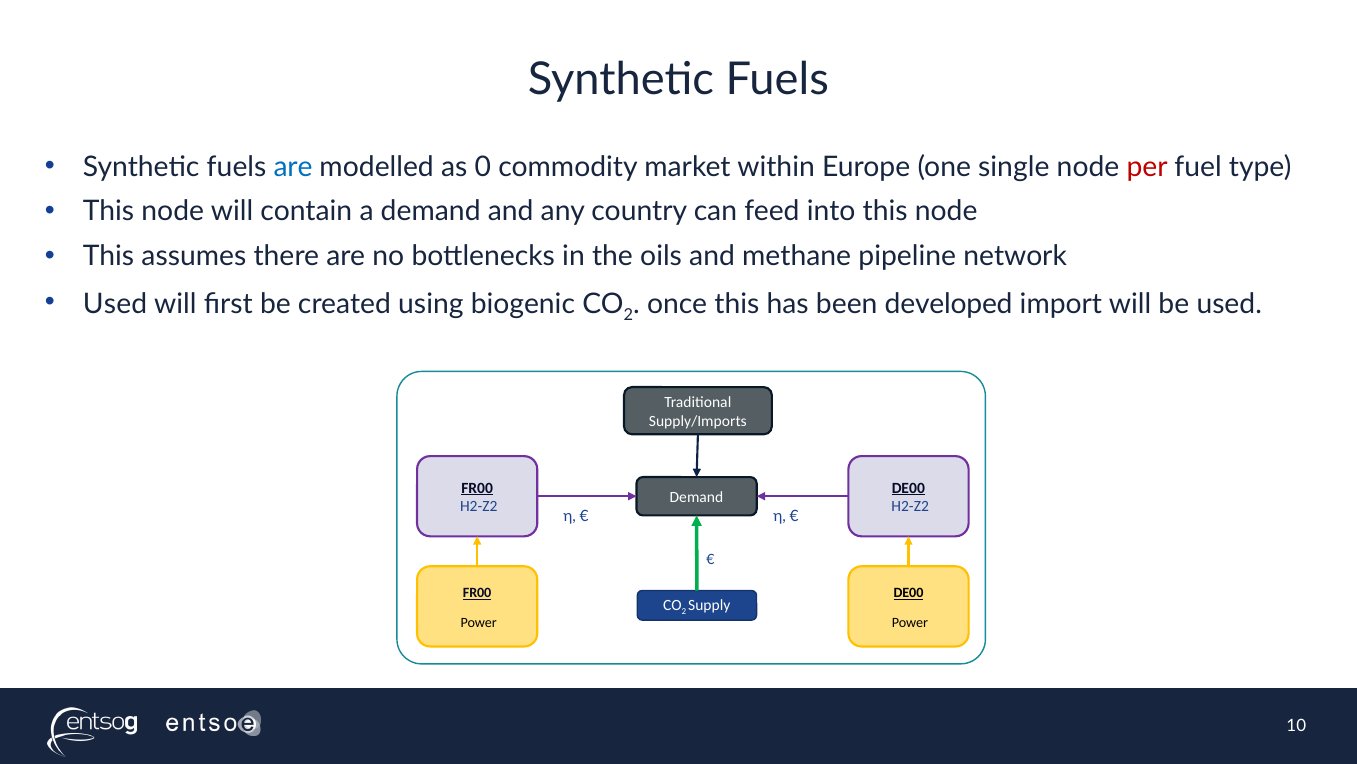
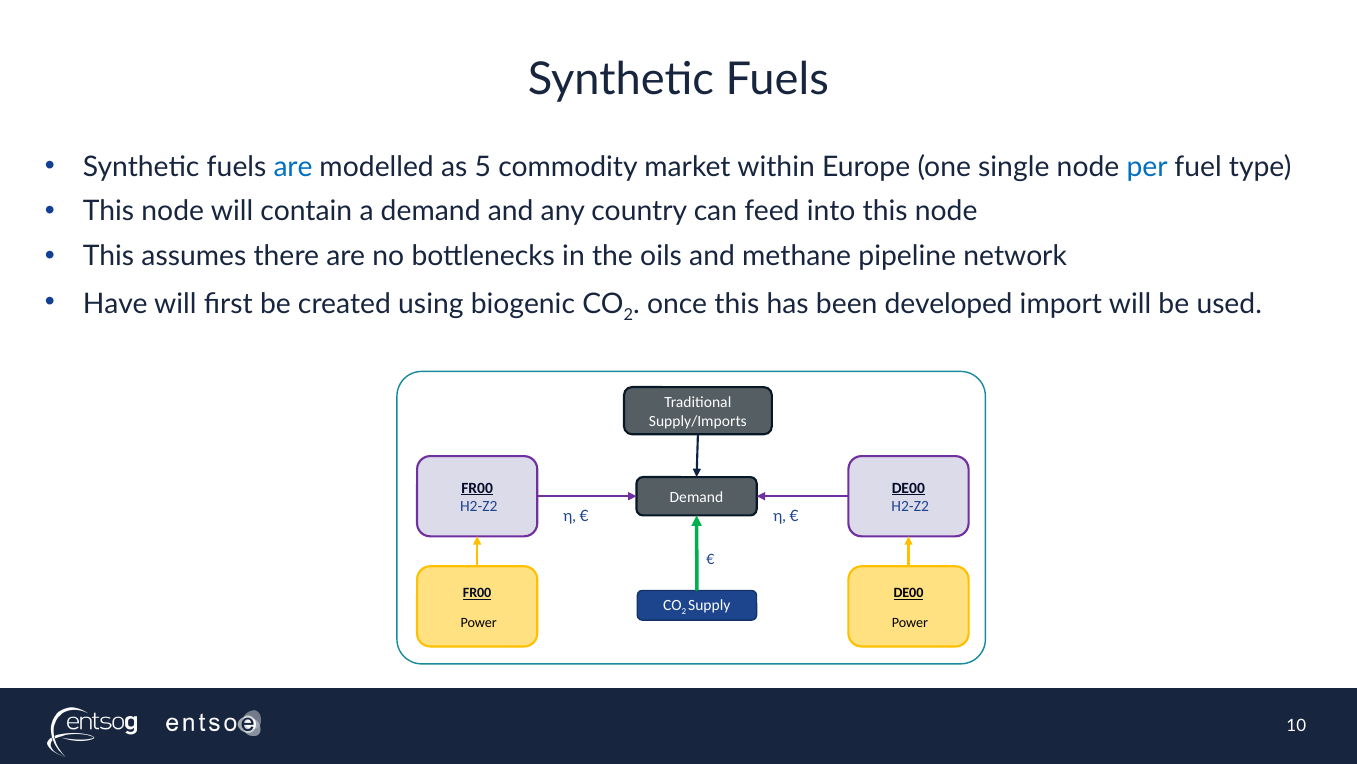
0: 0 -> 5
per colour: red -> blue
Used at (115, 304): Used -> Have
